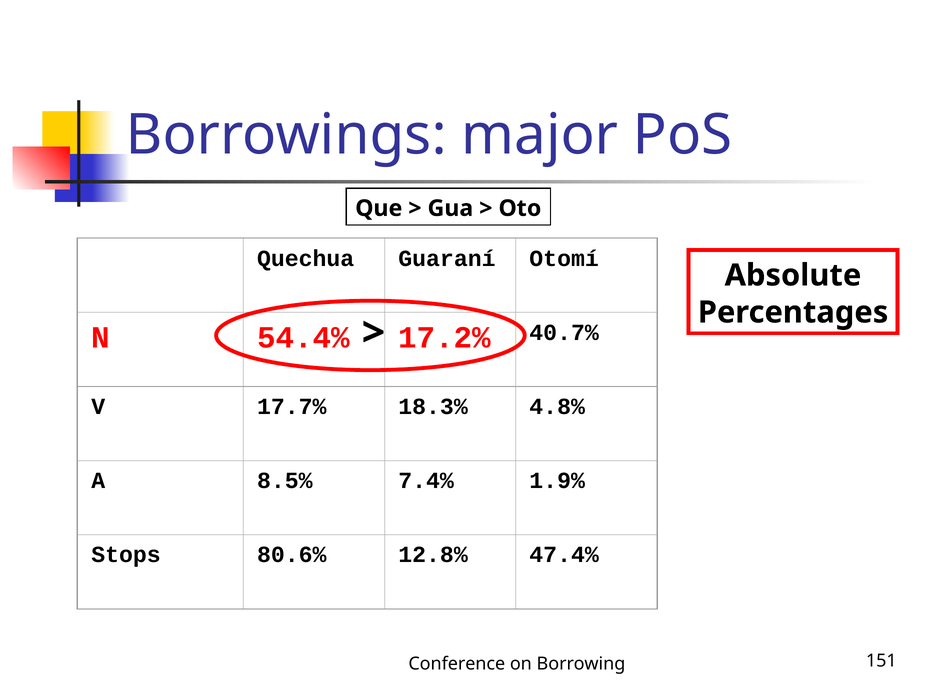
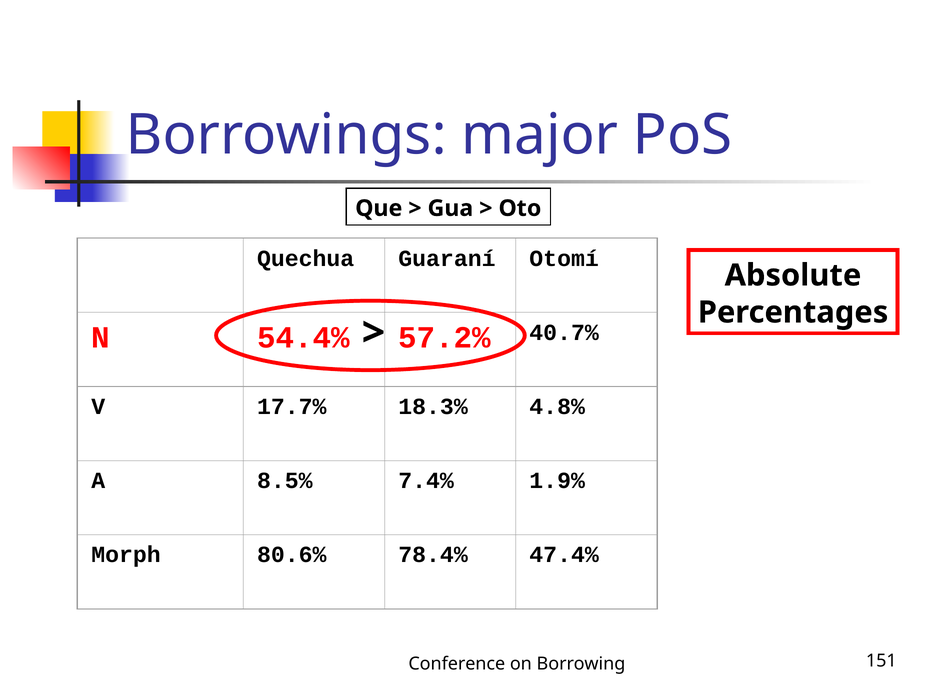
17.2%: 17.2% -> 57.2%
Stops: Stops -> Morph
12.8%: 12.8% -> 78.4%
